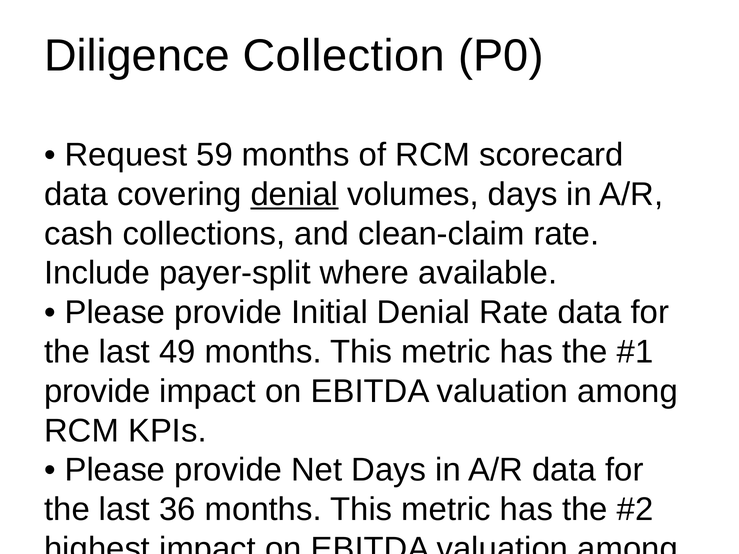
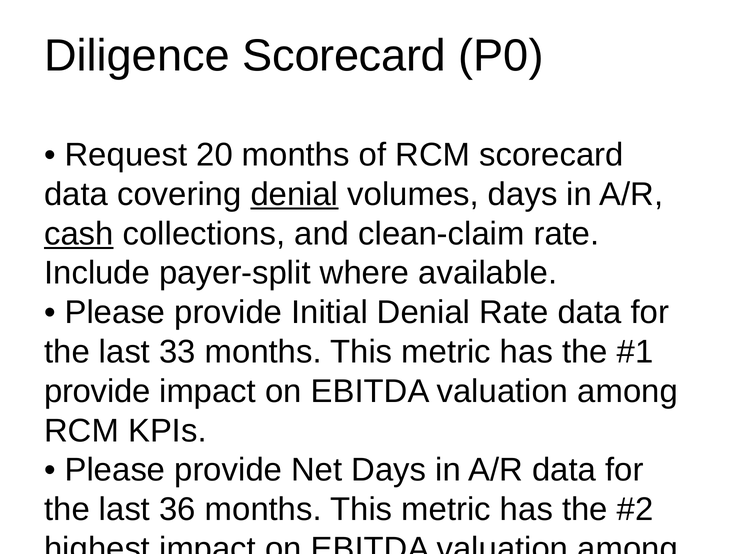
Diligence Collection: Collection -> Scorecard
59: 59 -> 20
cash at (79, 234) underline: none -> present
49: 49 -> 33
